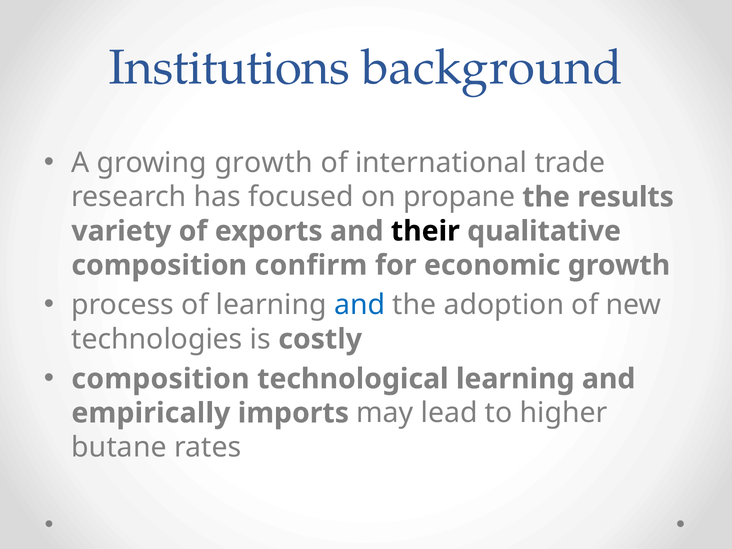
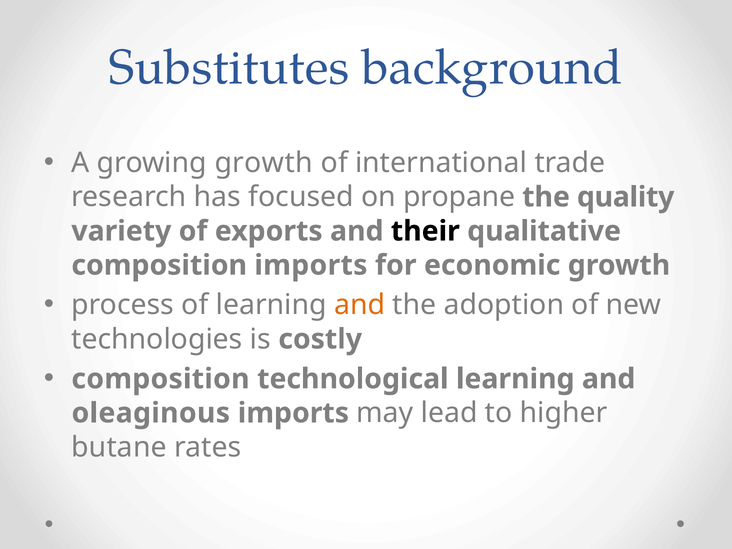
Institutions: Institutions -> Substitutes
results: results -> quality
composition confirm: confirm -> imports
and at (360, 305) colour: blue -> orange
empirically: empirically -> oleaginous
